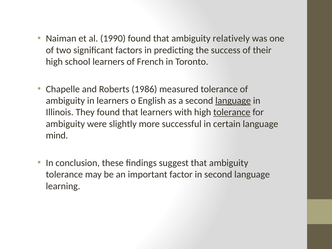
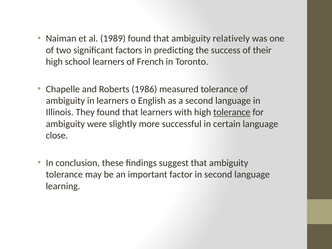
1990: 1990 -> 1989
language at (233, 101) underline: present -> none
mind: mind -> close
